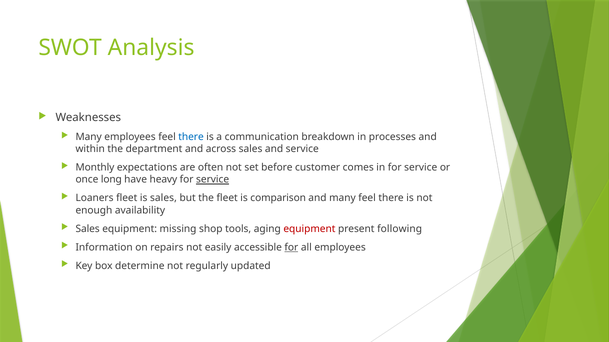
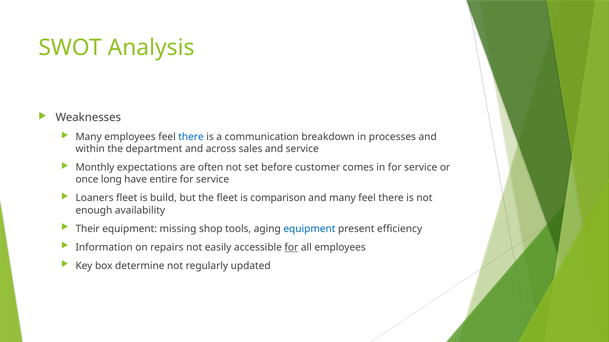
heavy: heavy -> entire
service at (213, 180) underline: present -> none
is sales: sales -> build
Sales at (88, 229): Sales -> Their
equipment at (309, 229) colour: red -> blue
following: following -> efficiency
